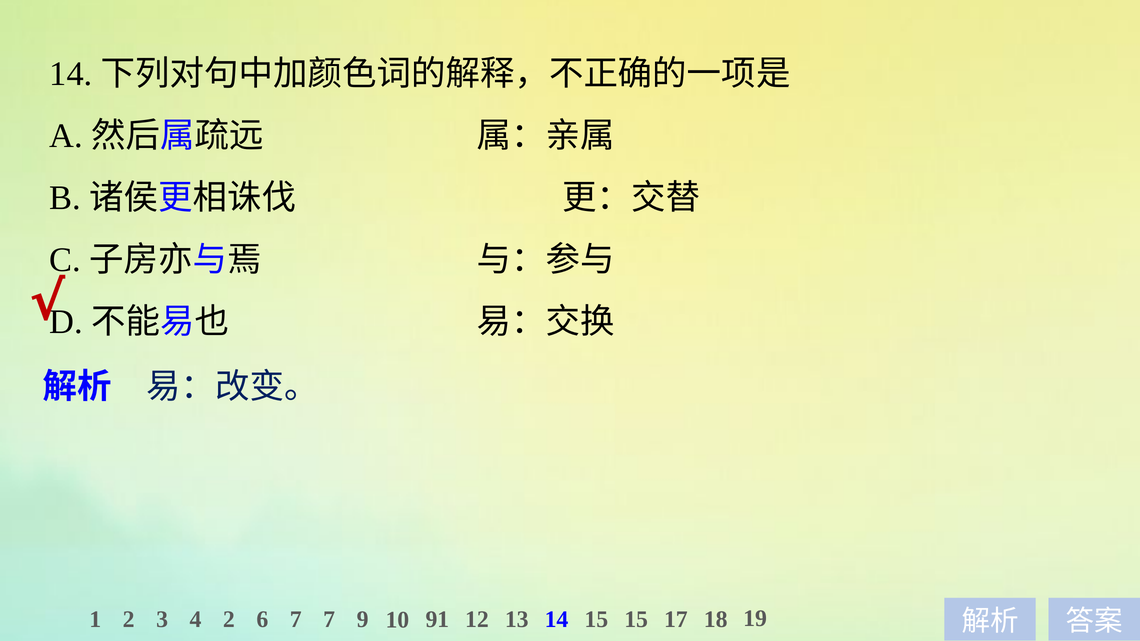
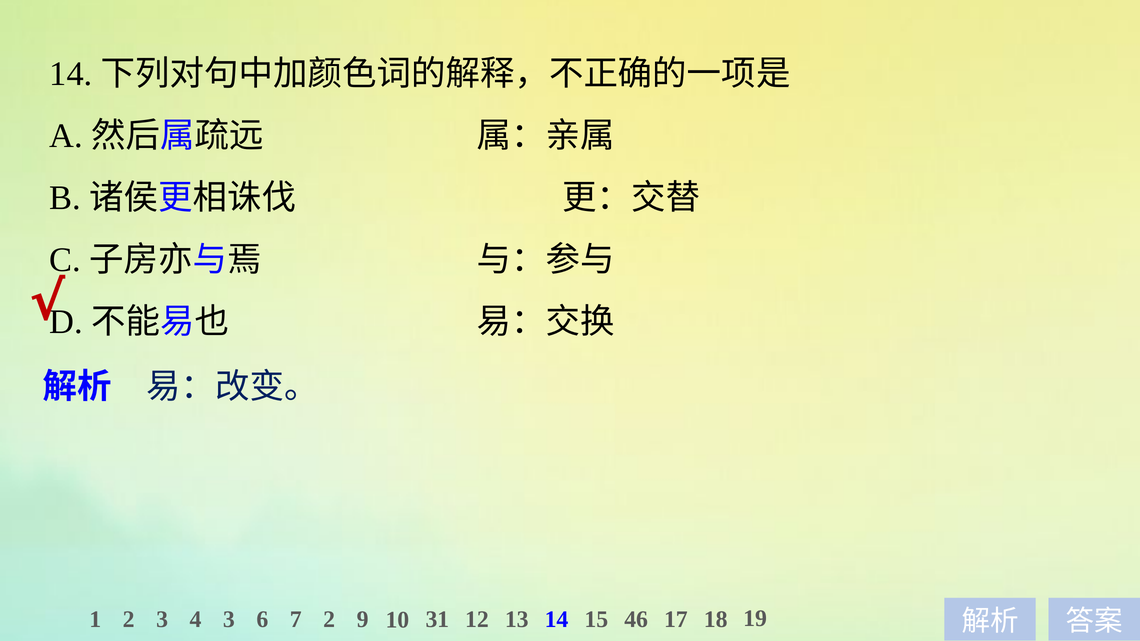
4 2: 2 -> 3
7 7: 7 -> 2
91: 91 -> 31
15 15: 15 -> 46
